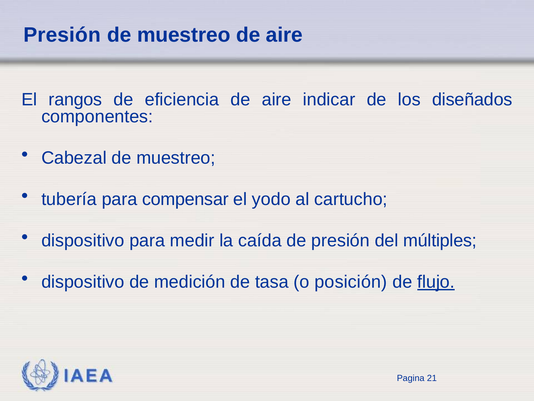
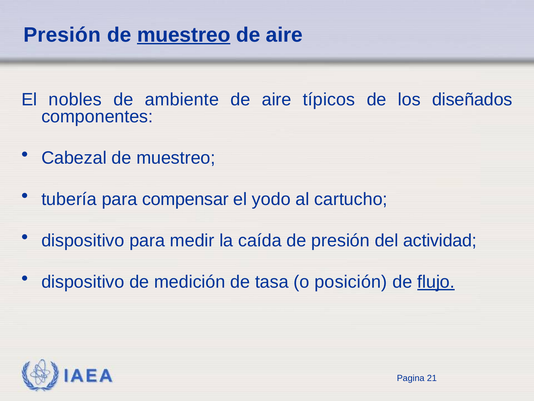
muestreo at (184, 35) underline: none -> present
rangos: rangos -> nobles
eficiencia: eficiencia -> ambiente
indicar: indicar -> típicos
múltiples: múltiples -> actividad
